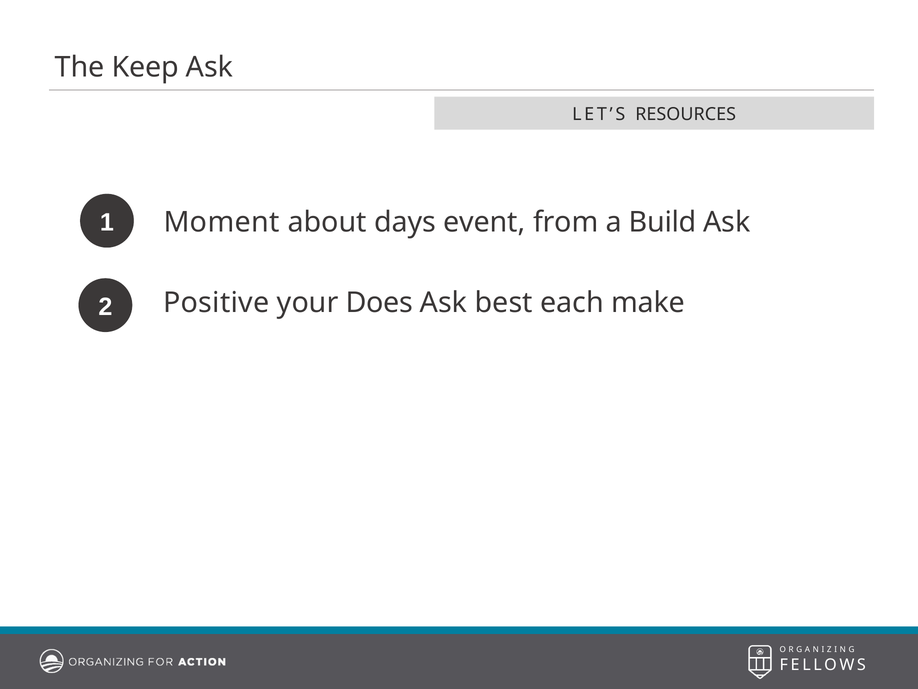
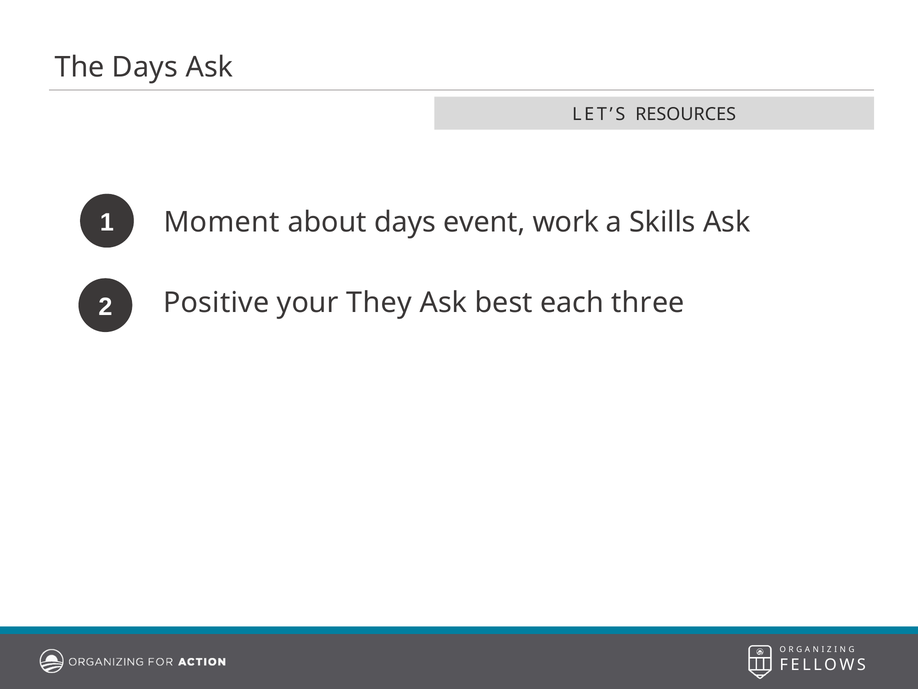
The Keep: Keep -> Days
from: from -> work
Build: Build -> Skills
Does: Does -> They
make: make -> three
